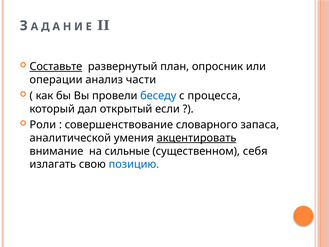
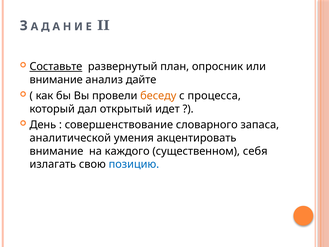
операции at (56, 80): операции -> внимание
части: части -> дайте
беседу colour: blue -> orange
если: если -> идет
Роли: Роли -> День
акцентировать underline: present -> none
сильные: сильные -> каждого
